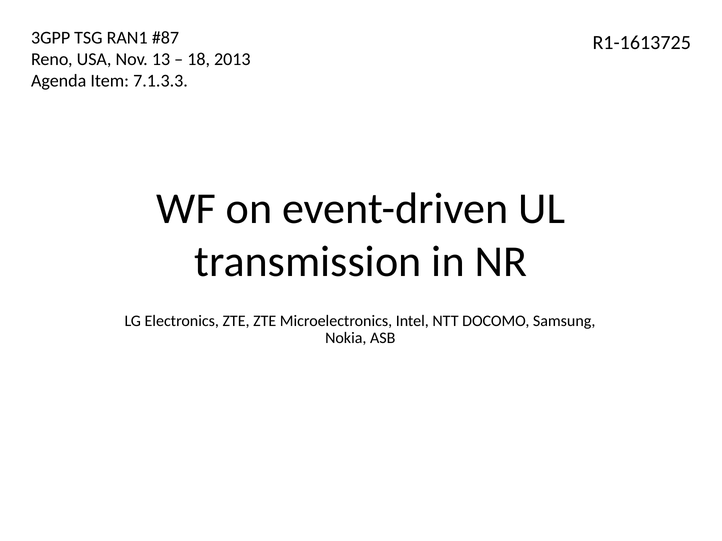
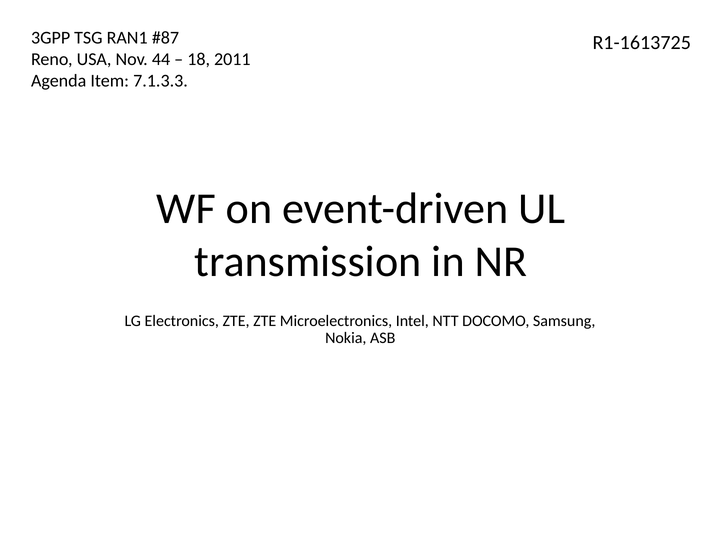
13: 13 -> 44
2013: 2013 -> 2011
